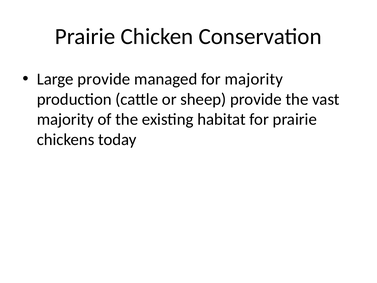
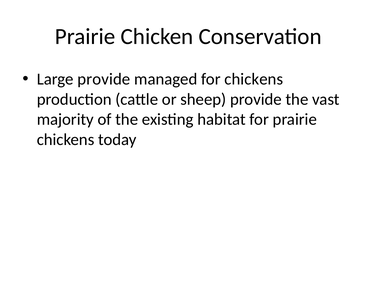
for majority: majority -> chickens
